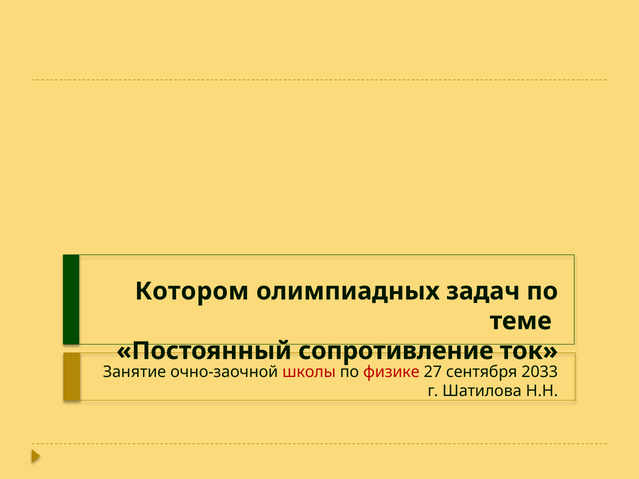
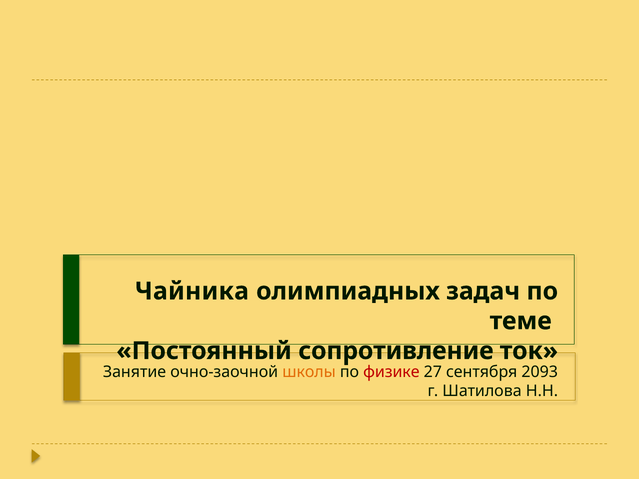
Котором: Котором -> Чайника
школы colour: red -> orange
2033: 2033 -> 2093
